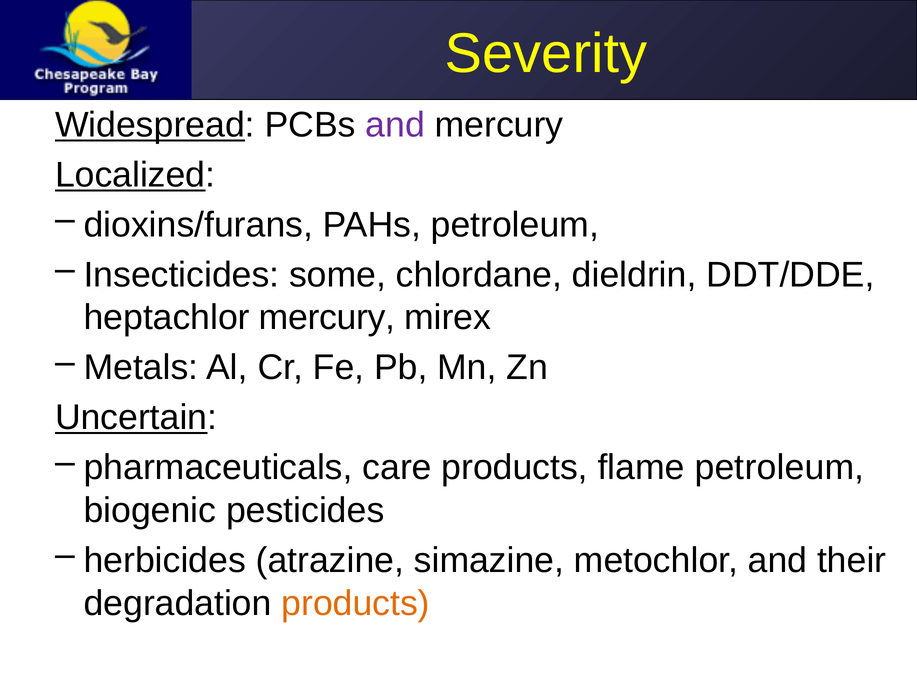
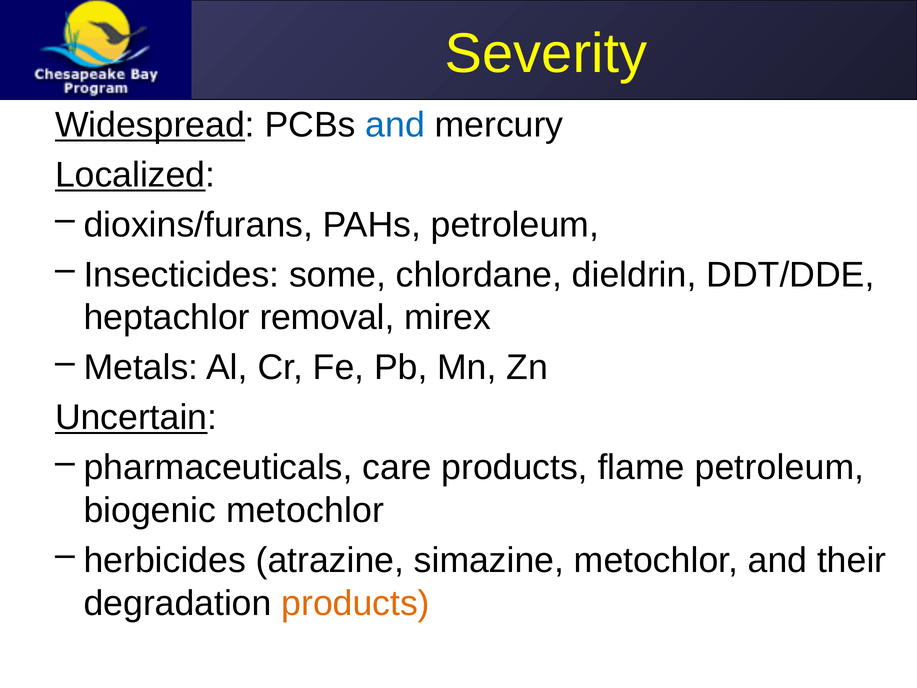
and at (395, 125) colour: purple -> blue
heptachlor mercury: mercury -> removal
biogenic pesticides: pesticides -> metochlor
